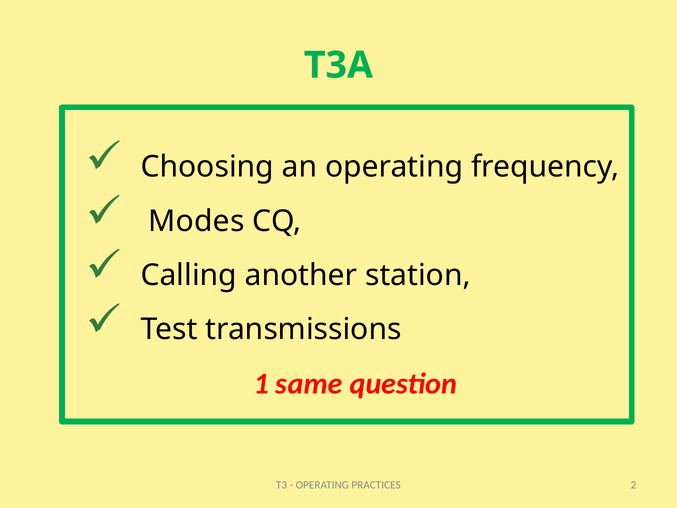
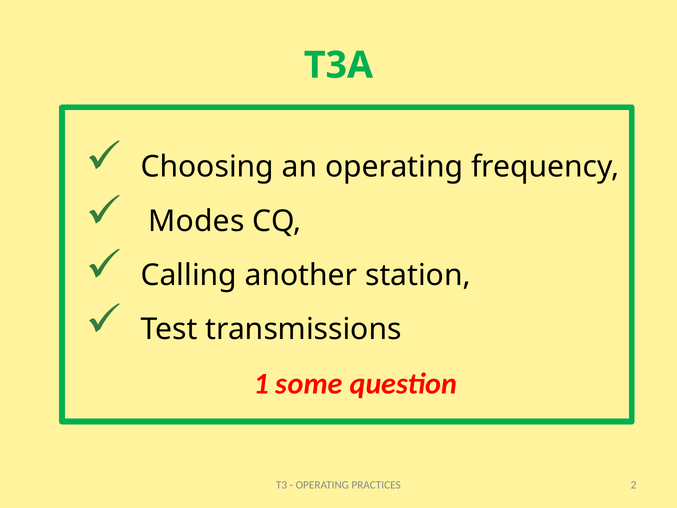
same: same -> some
